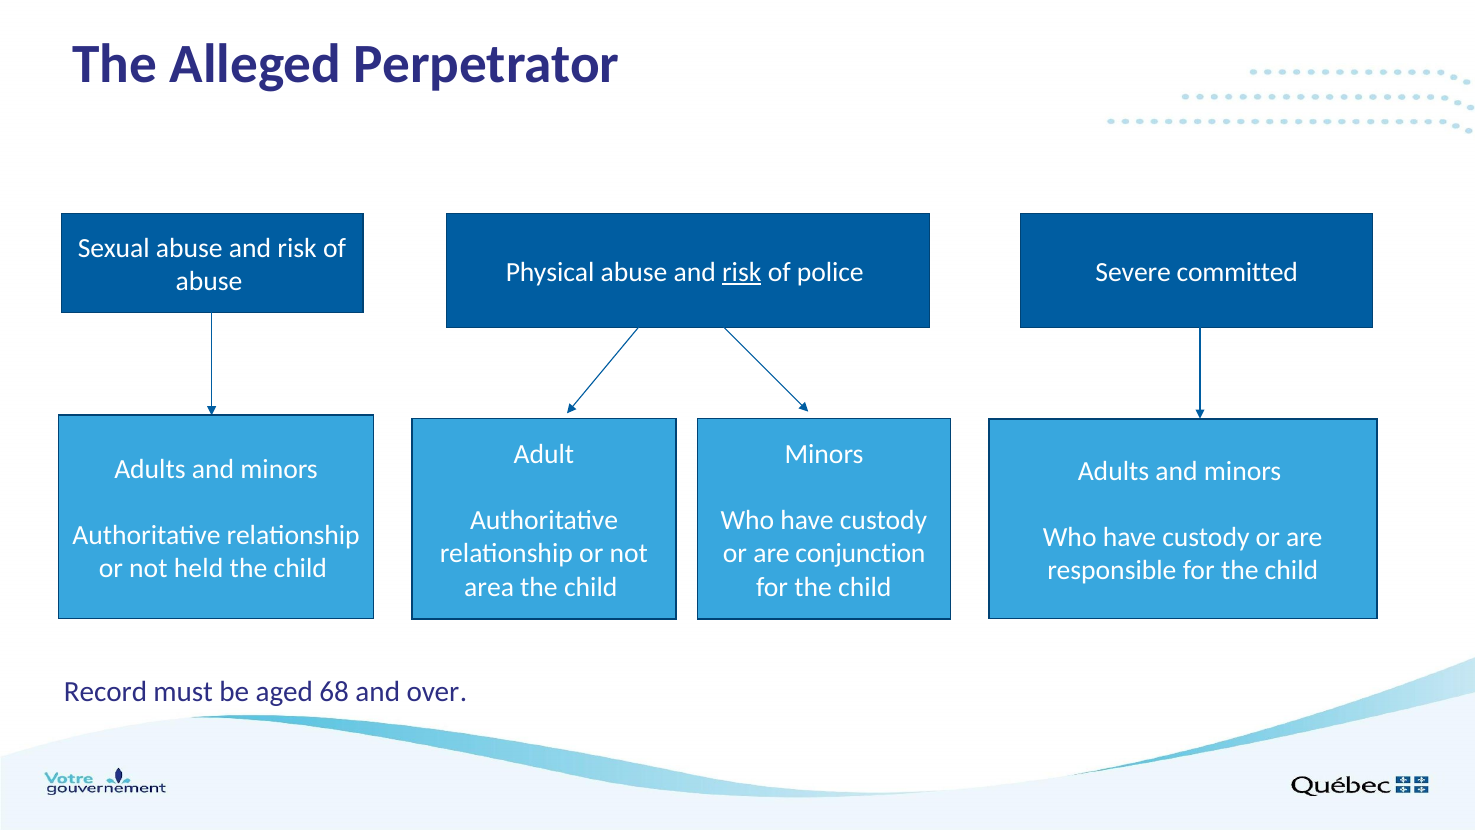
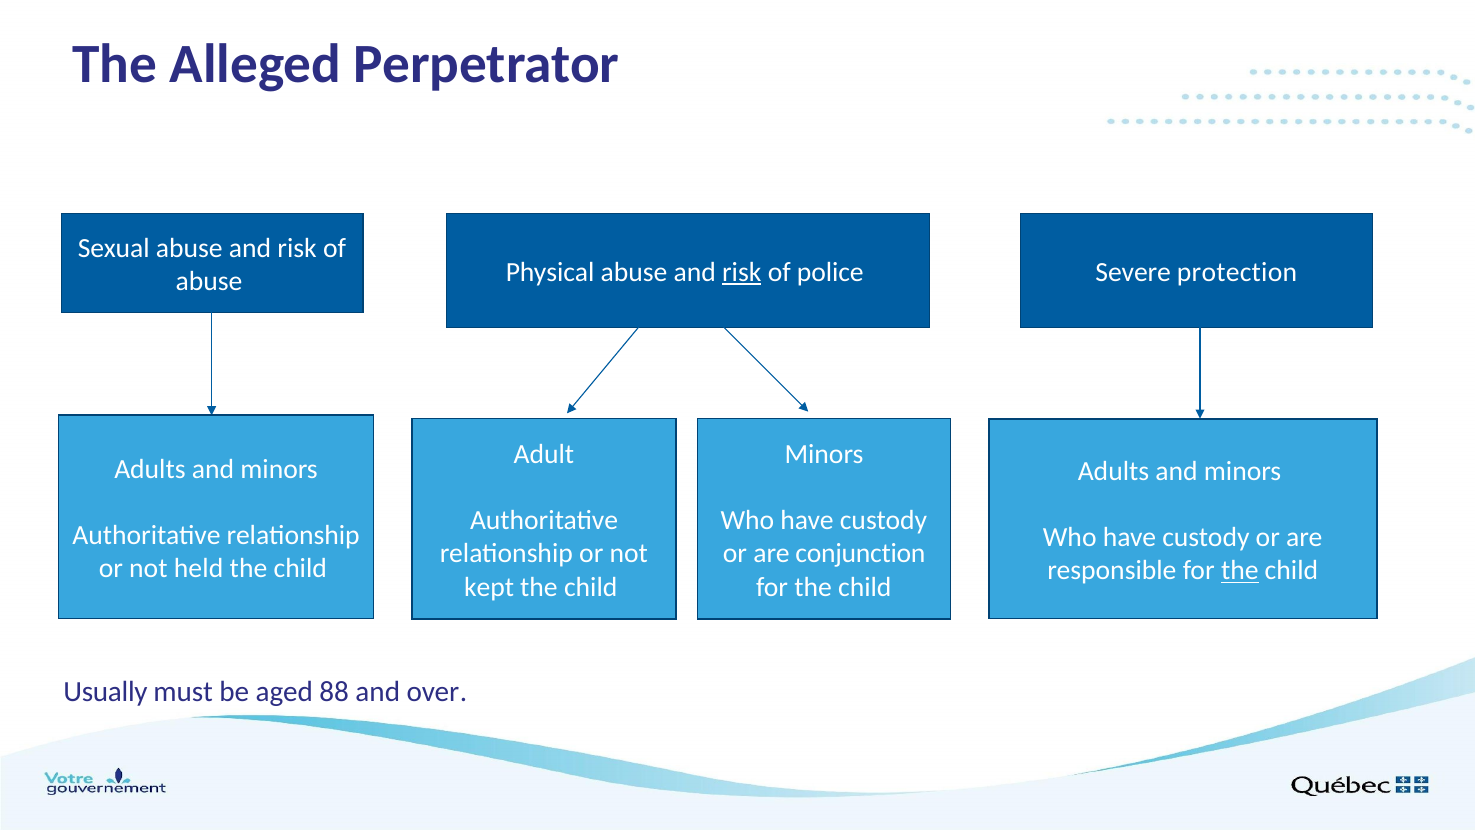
committed: committed -> protection
the at (1240, 570) underline: none -> present
area: area -> kept
Record: Record -> Usually
68: 68 -> 88
